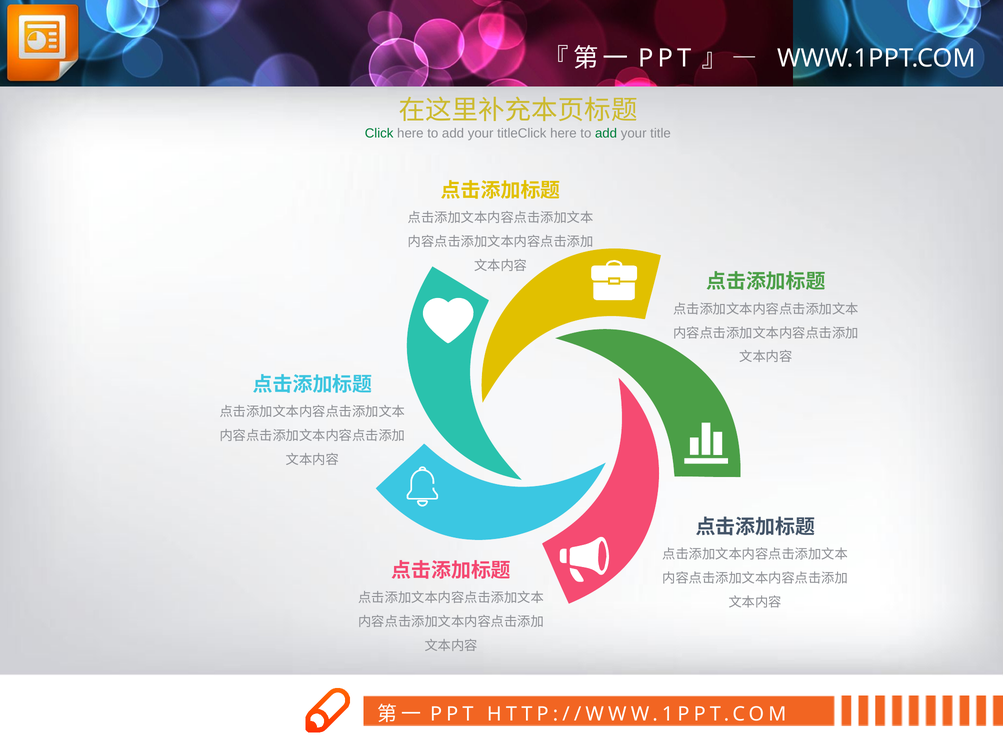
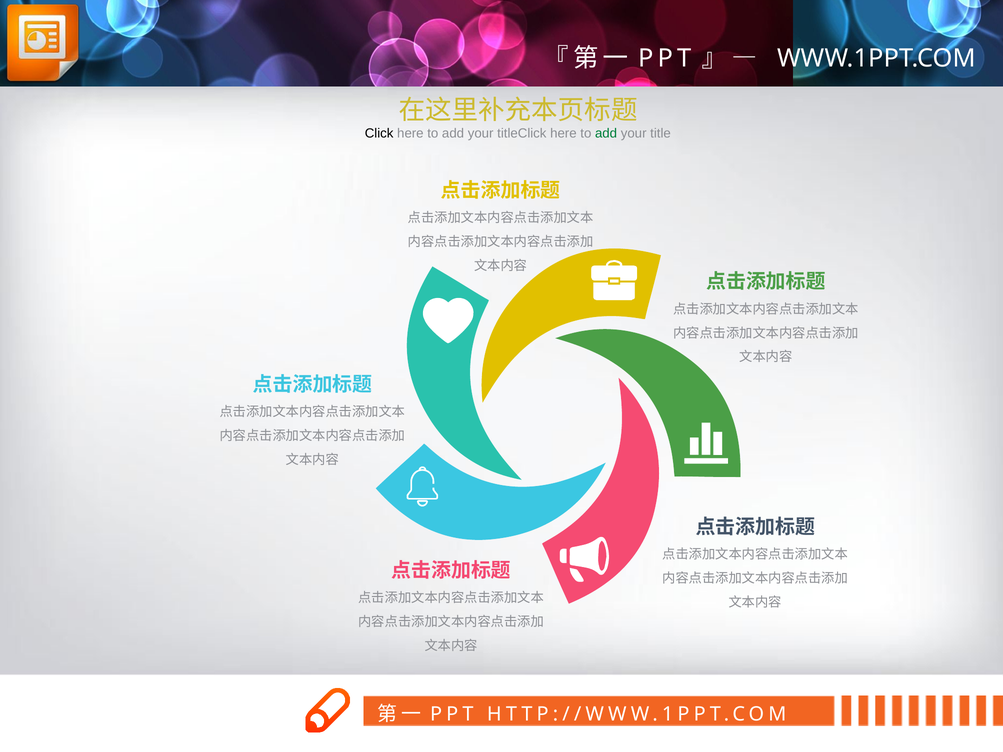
Click colour: green -> black
